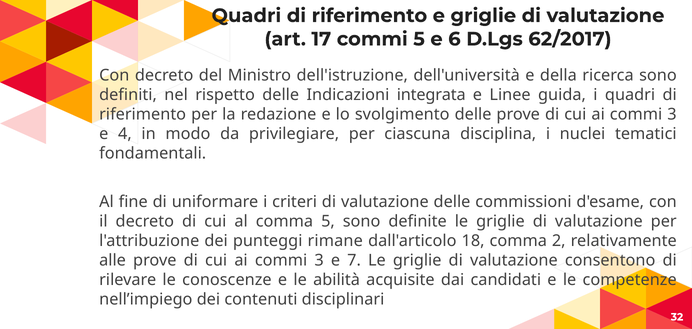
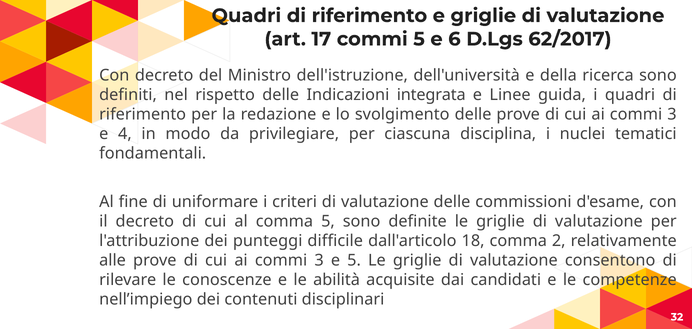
rimane: rimane -> difficile
e 7: 7 -> 5
